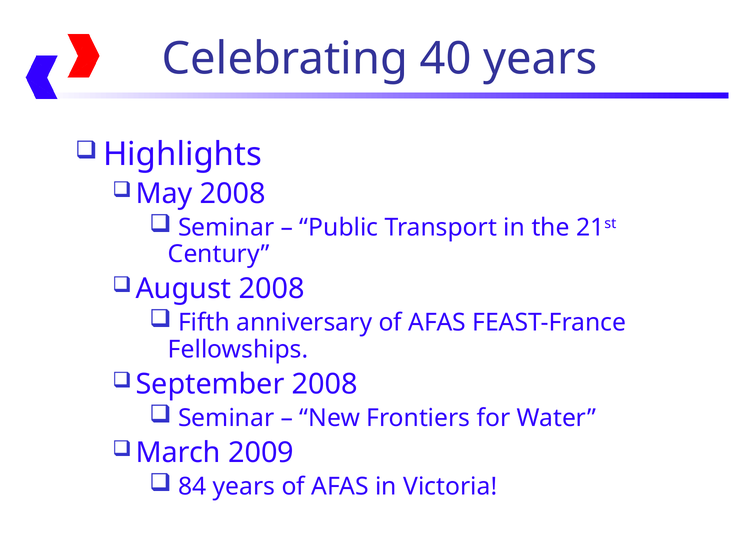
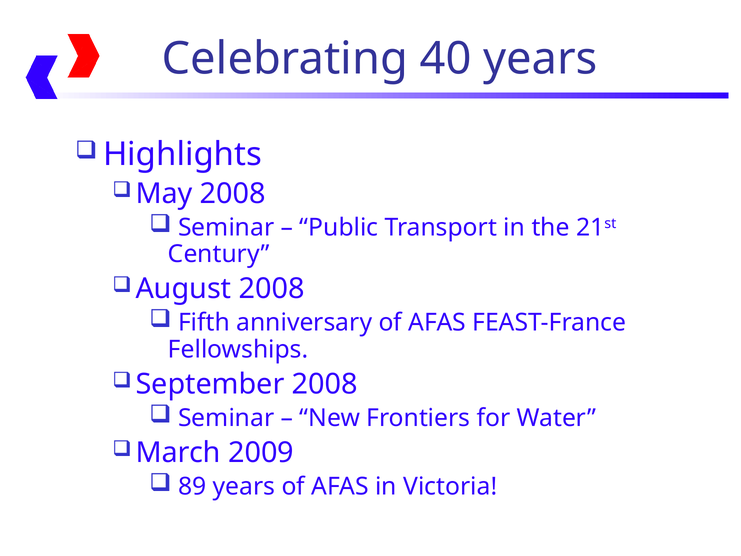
84: 84 -> 89
